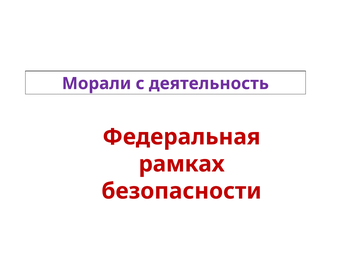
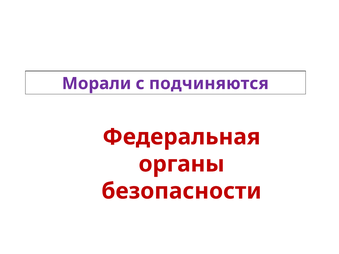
деятельность: деятельность -> подчиняются
рамках: рамках -> органы
